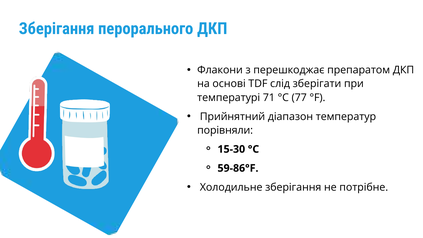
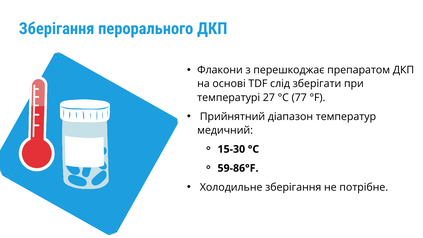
71: 71 -> 27
порівняли: порівняли -> медичний
